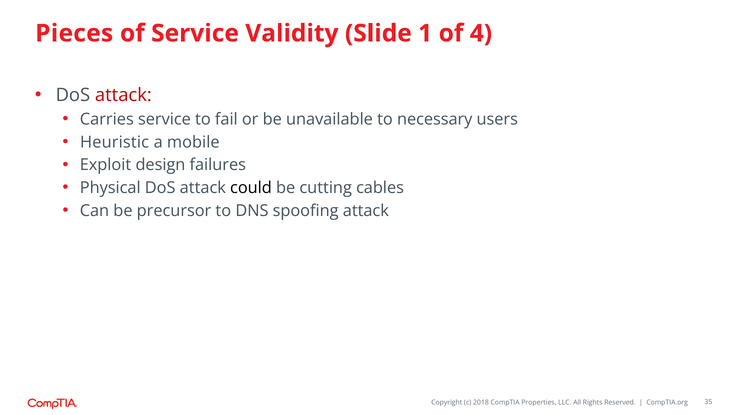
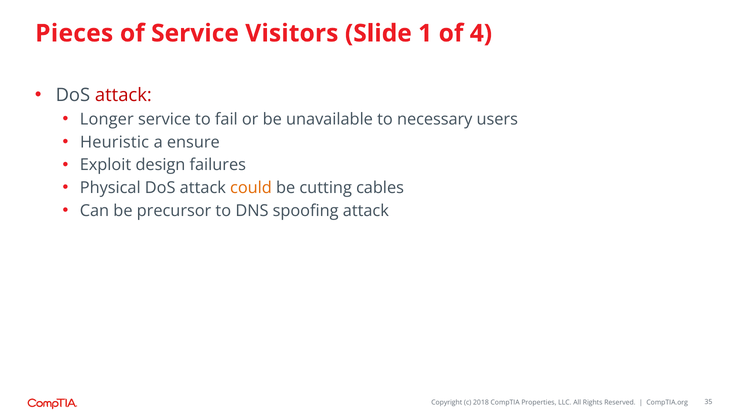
Validity: Validity -> Visitors
Carries: Carries -> Longer
mobile: mobile -> ensure
could colour: black -> orange
